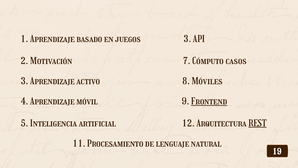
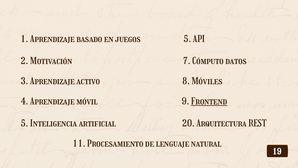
juegos 3: 3 -> 5
casos: casos -> datos
12: 12 -> 20
REST underline: present -> none
